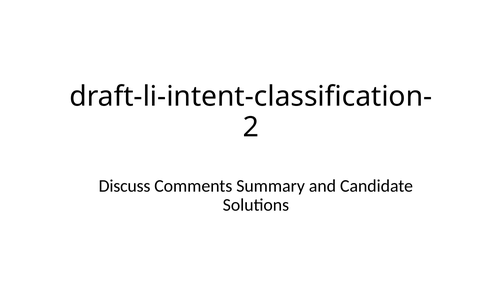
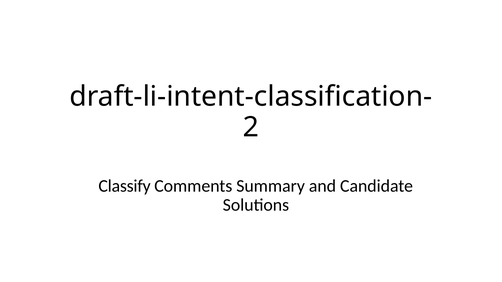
Discuss: Discuss -> Classify
